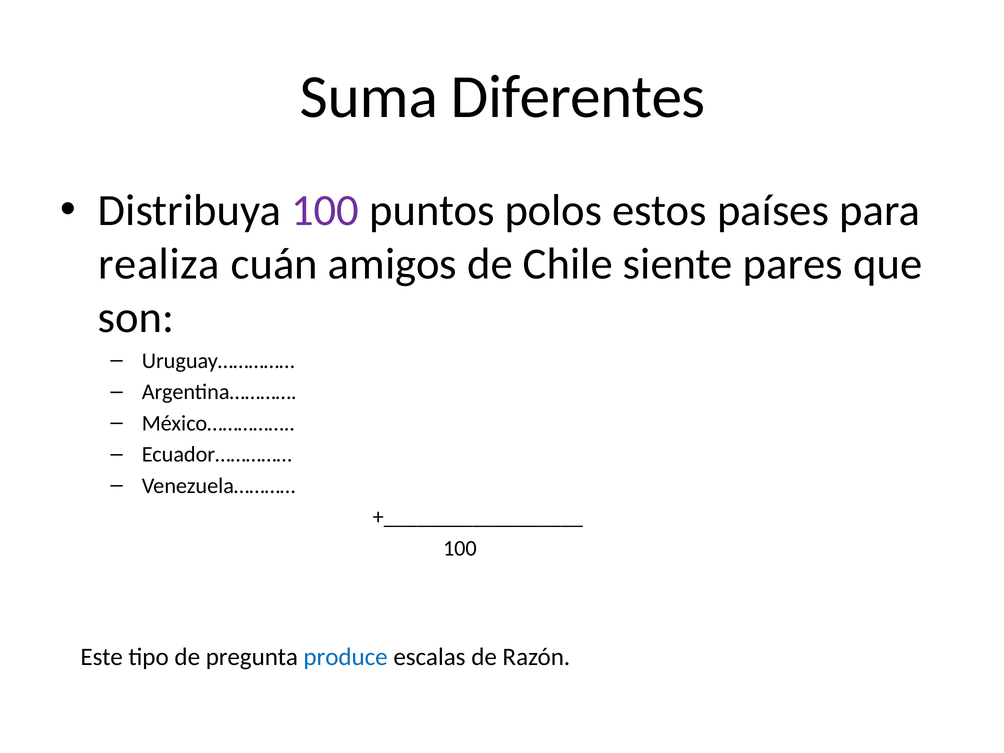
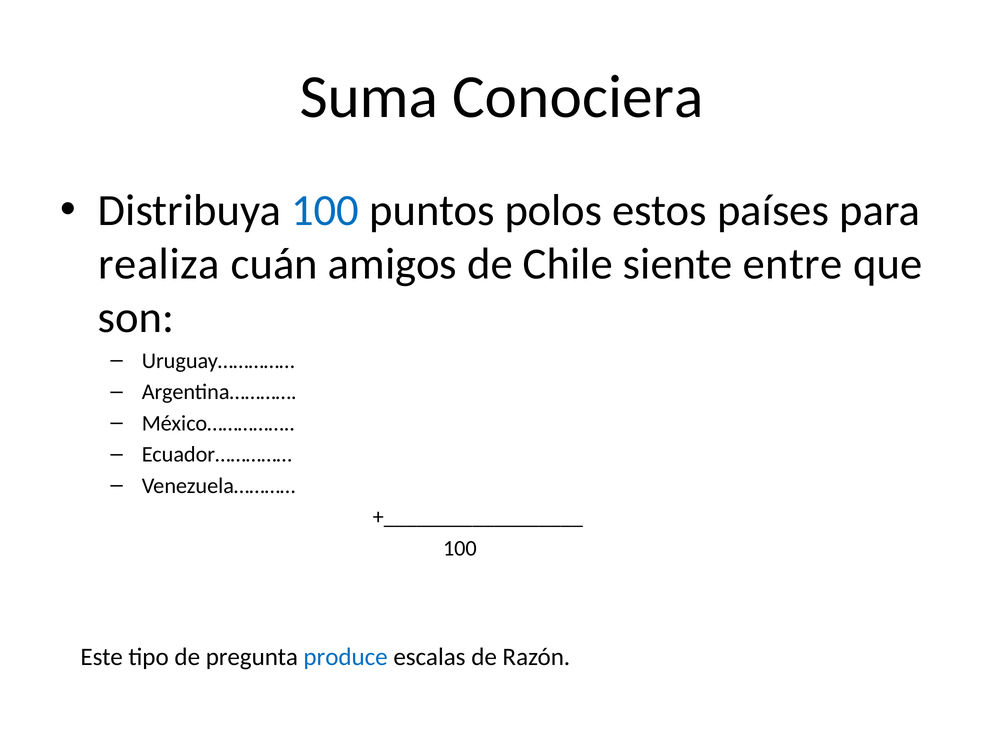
Diferentes: Diferentes -> Conociera
100 at (325, 211) colour: purple -> blue
pares: pares -> entre
